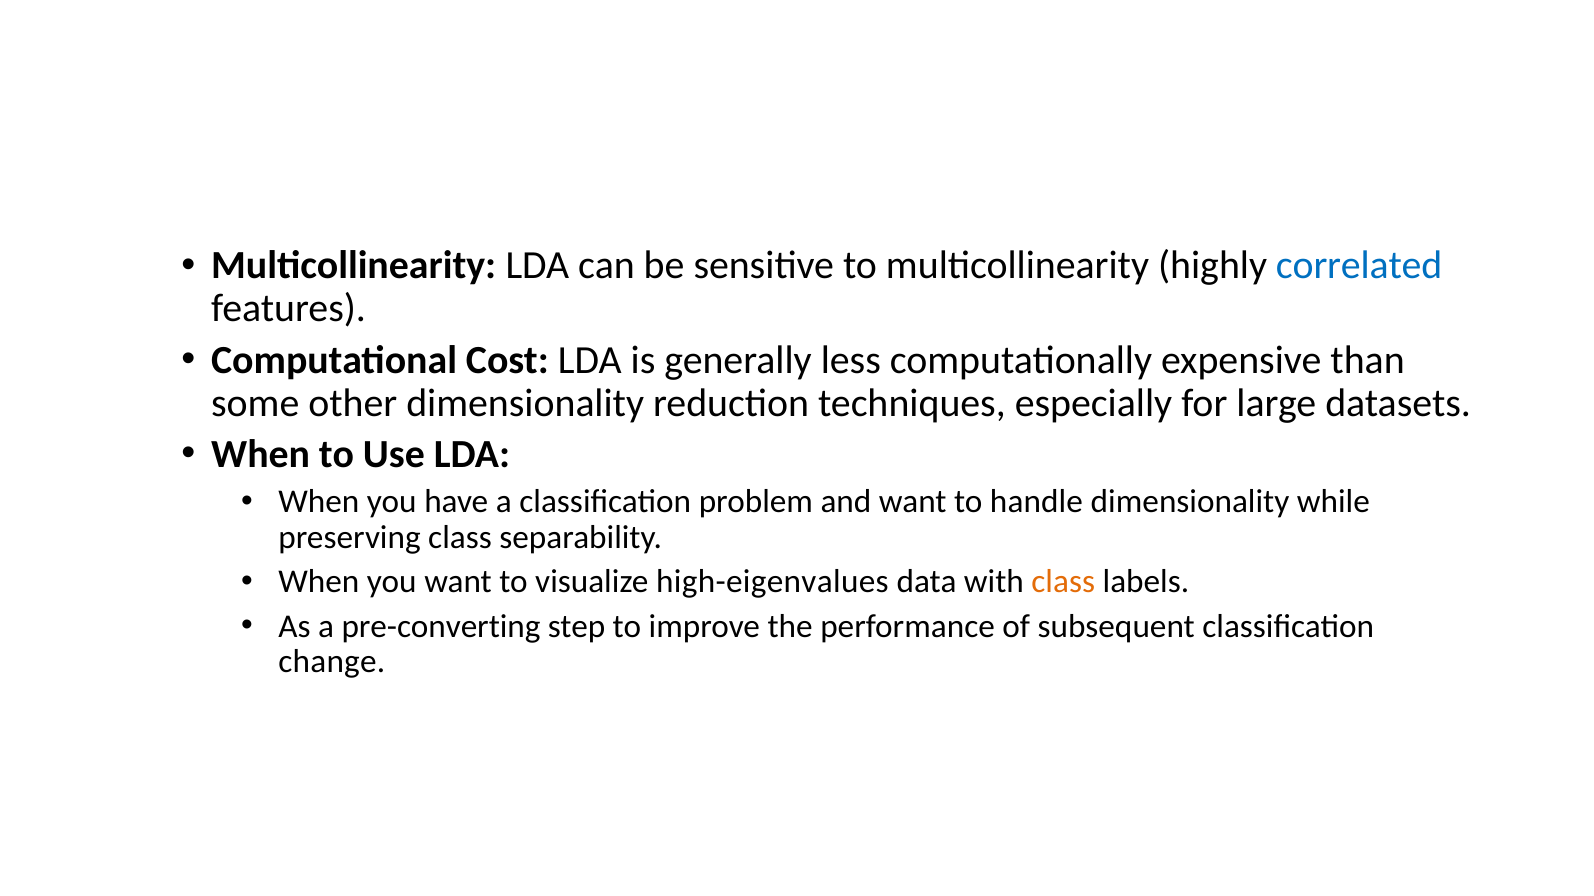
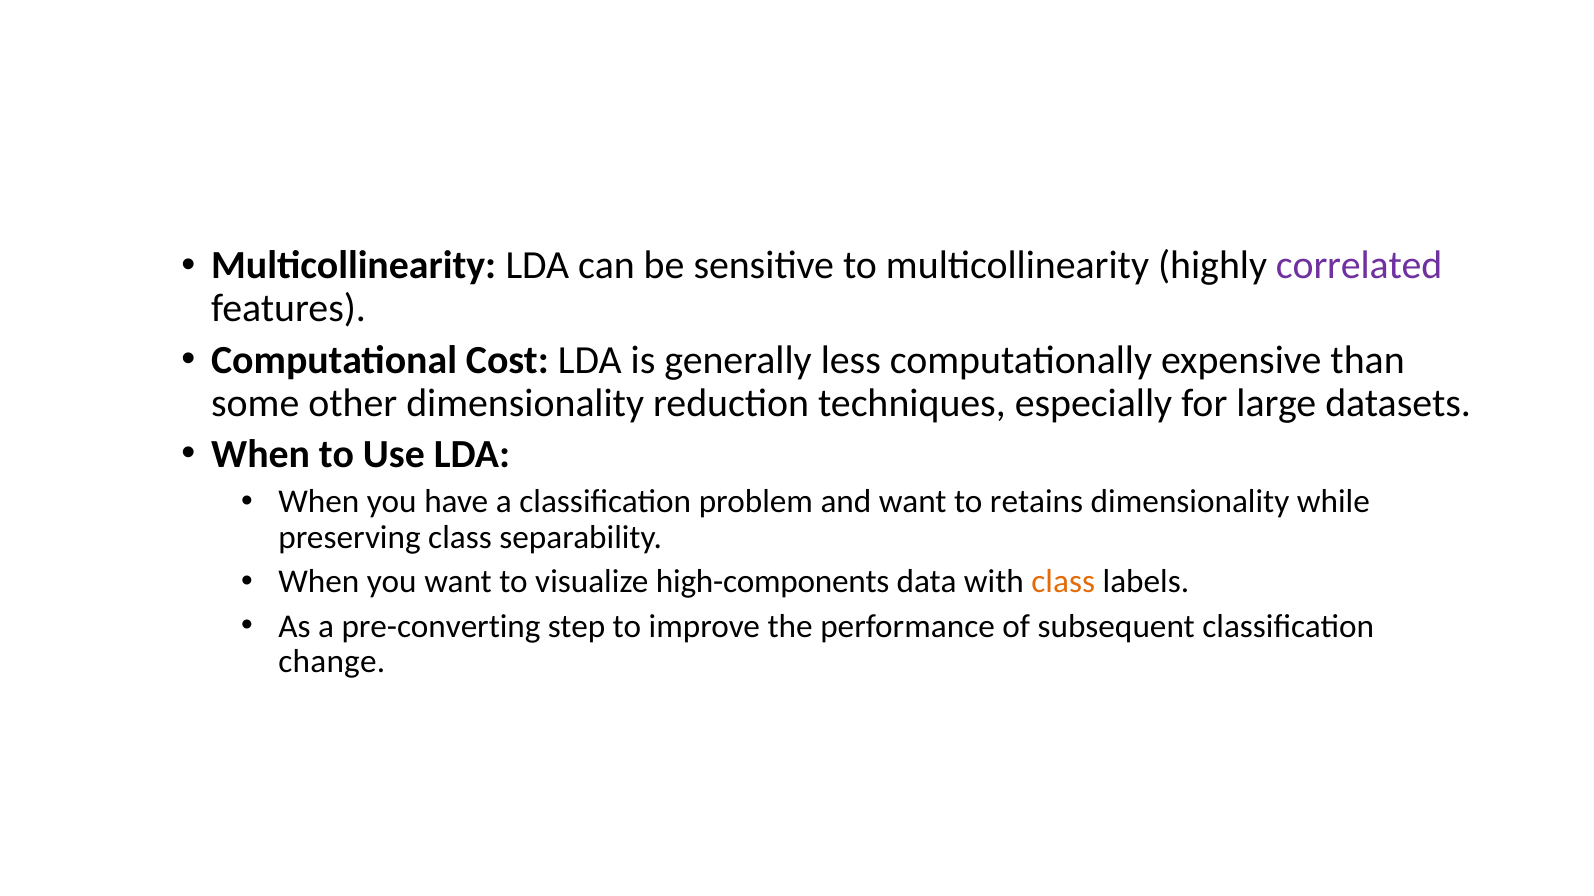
correlated colour: blue -> purple
handle: handle -> retains
high-eigenvalues: high-eigenvalues -> high-components
